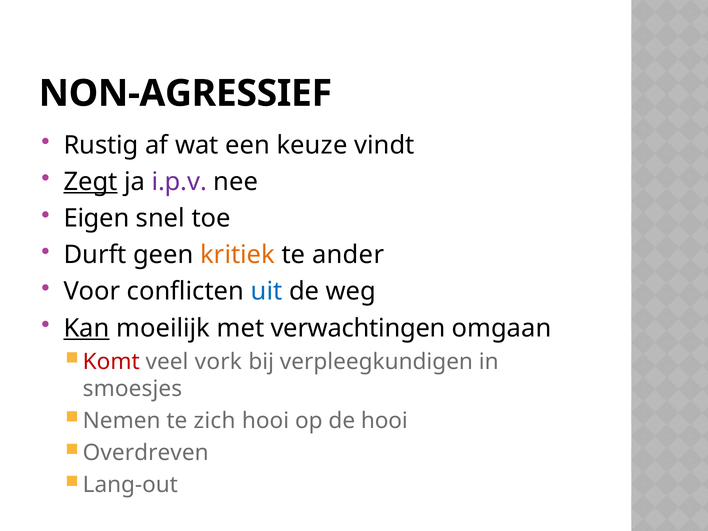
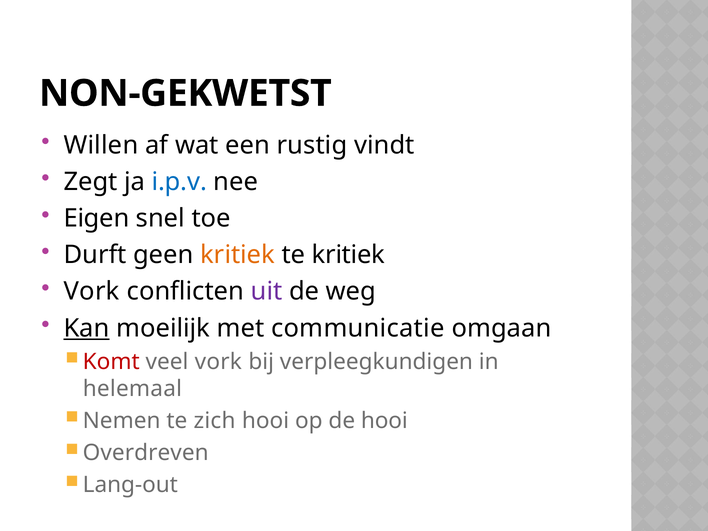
NON-AGRESSIEF: NON-AGRESSIEF -> NON-GEKWETST
Rustig: Rustig -> Willen
keuze: keuze -> rustig
Zegt underline: present -> none
i.p.v colour: purple -> blue
te ander: ander -> kritiek
Voor at (92, 292): Voor -> Vork
uit colour: blue -> purple
verwachtingen: verwachtingen -> communicatie
smoesjes: smoesjes -> helemaal
